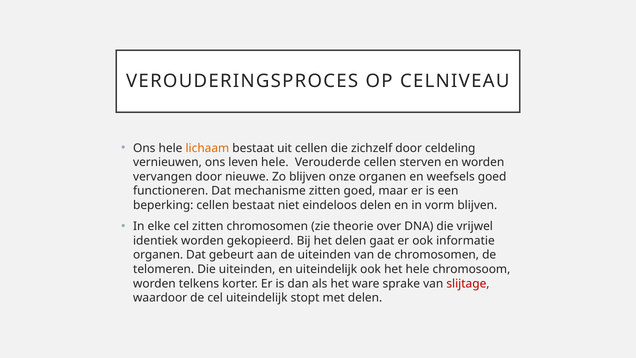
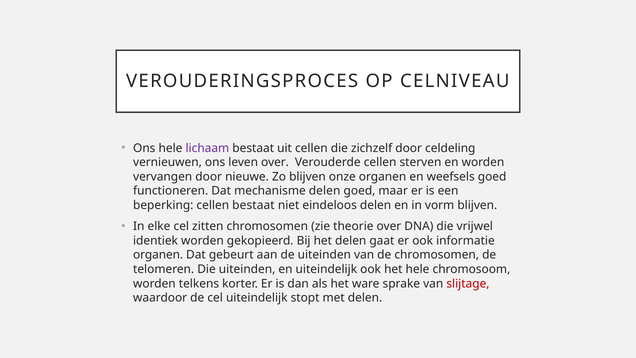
lichaam colour: orange -> purple
leven hele: hele -> over
mechanisme zitten: zitten -> delen
